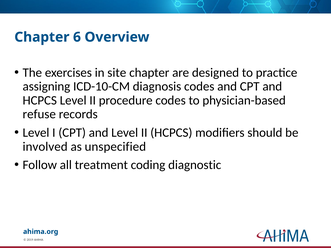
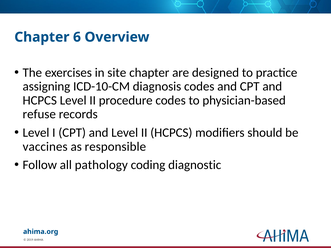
involved: involved -> vaccines
unspecified: unspecified -> responsible
treatment: treatment -> pathology
